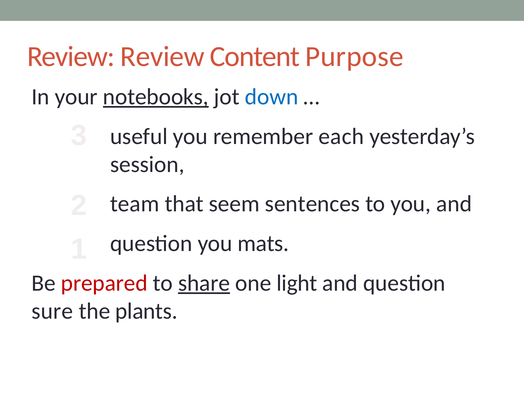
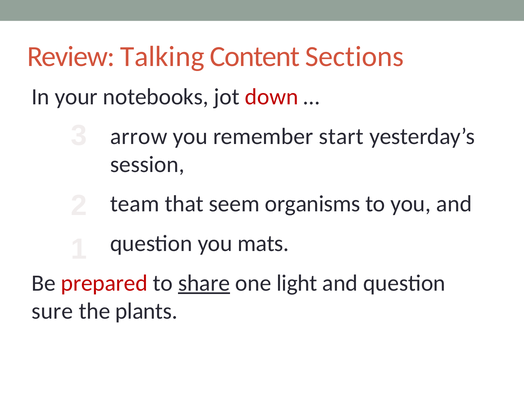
Review Review: Review -> Talking
Purpose: Purpose -> Sections
notebooks underline: present -> none
down colour: blue -> red
useful: useful -> arrow
each: each -> start
sentences: sentences -> organisms
